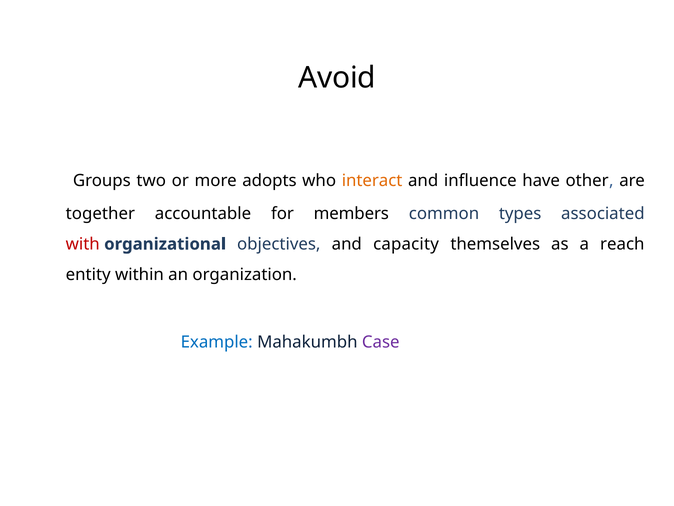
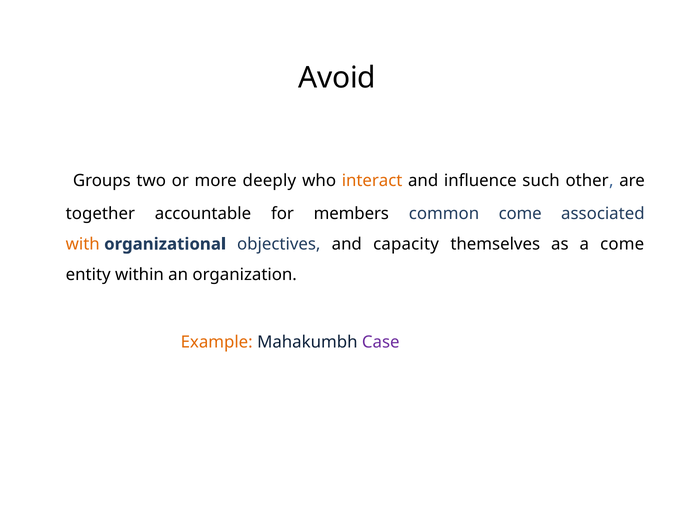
adopts: adopts -> deeply
have: have -> such
common types: types -> come
with colour: red -> orange
a reach: reach -> come
Example colour: blue -> orange
